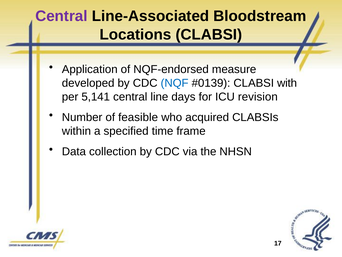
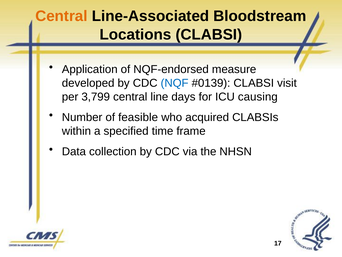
Central at (61, 16) colour: purple -> orange
with: with -> visit
5,141: 5,141 -> 3,799
revision: revision -> causing
